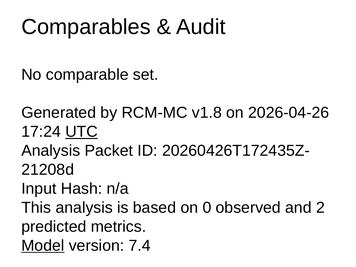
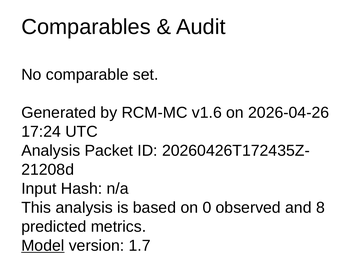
v1.8: v1.8 -> v1.6
UTC underline: present -> none
2: 2 -> 8
7.4: 7.4 -> 1.7
